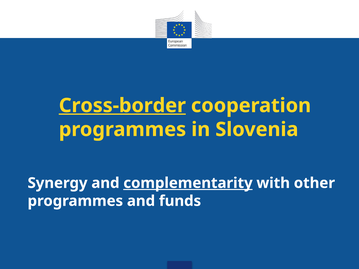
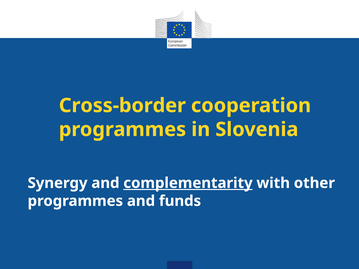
Cross-border underline: present -> none
